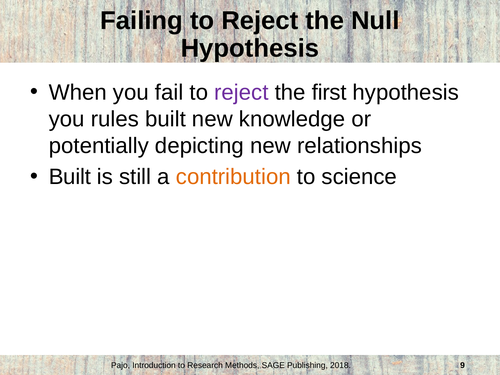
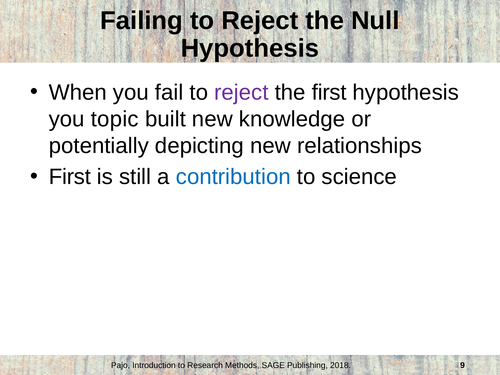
rules: rules -> topic
Built at (70, 177): Built -> First
contribution colour: orange -> blue
